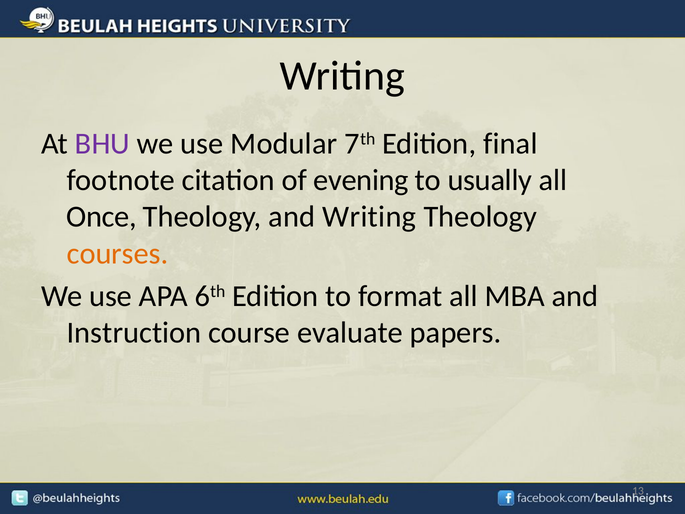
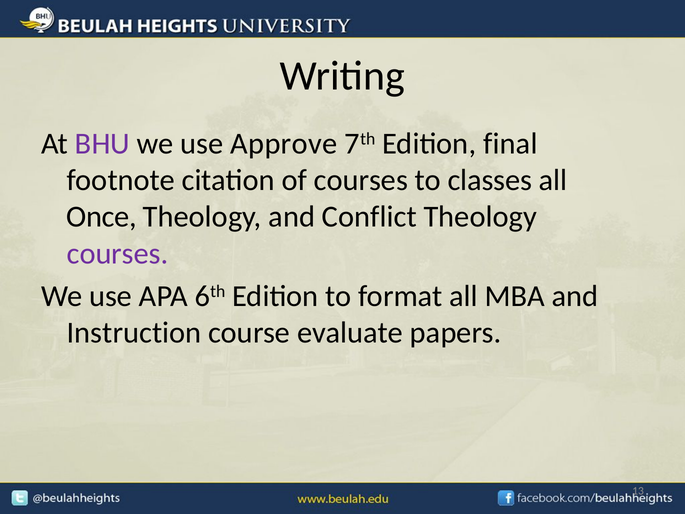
Modular: Modular -> Approve
of evening: evening -> courses
usually: usually -> classes
and Writing: Writing -> Conflict
courses at (118, 253) colour: orange -> purple
